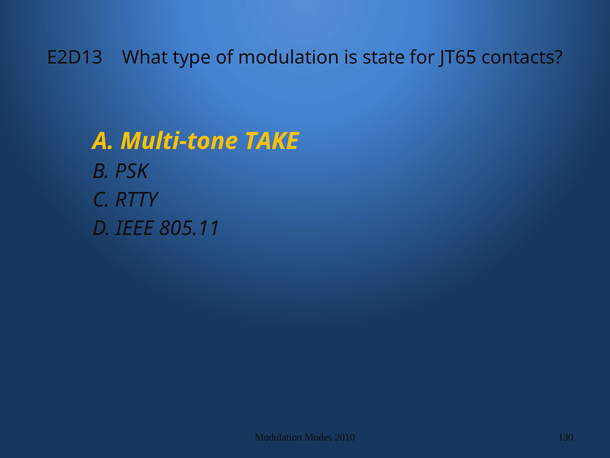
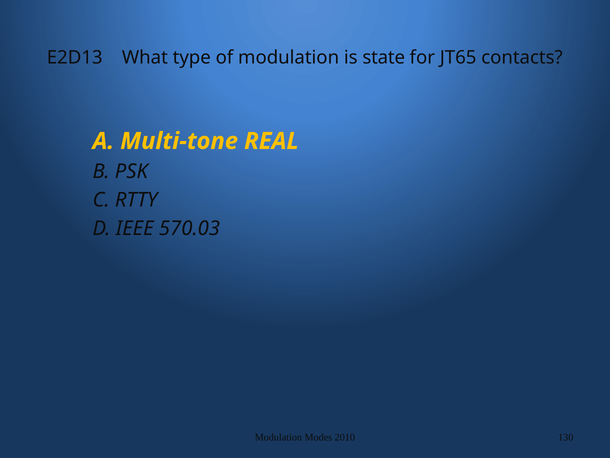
TAKE: TAKE -> REAL
805.11: 805.11 -> 570.03
